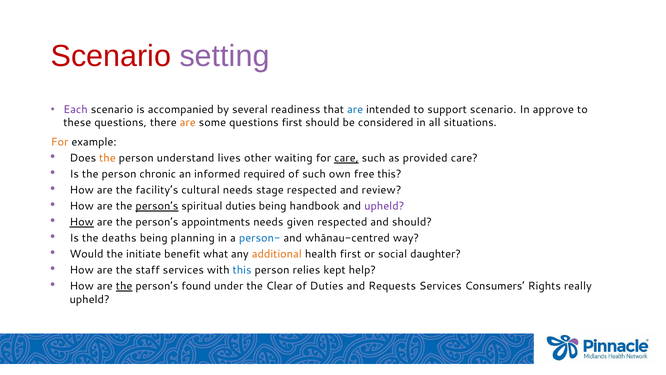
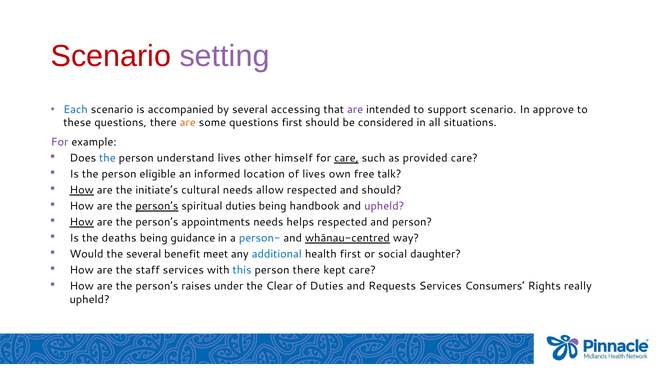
Each colour: purple -> blue
readiness: readiness -> accessing
are at (355, 110) colour: blue -> purple
For at (60, 142) colour: orange -> purple
the at (107, 158) colour: orange -> blue
waiting: waiting -> himself
chronic: chronic -> eligible
required: required -> location
of such: such -> lives
free this: this -> talk
How at (82, 190) underline: none -> present
facility’s: facility’s -> initiate’s
stage: stage -> allow
and review: review -> should
given: given -> helps
and should: should -> person
planning: planning -> guidance
whānau-centred underline: none -> present
the initiate: initiate -> several
what: what -> meet
additional colour: orange -> blue
person relies: relies -> there
kept help: help -> care
the at (124, 286) underline: present -> none
found: found -> raises
